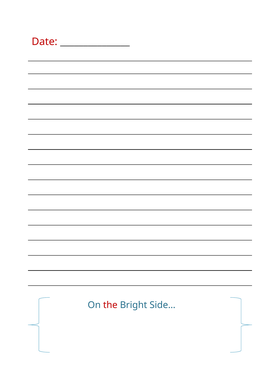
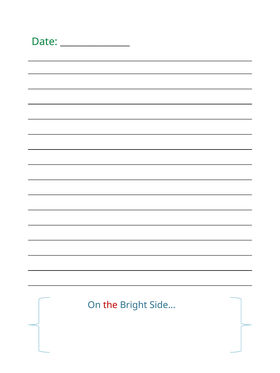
Date colour: red -> green
